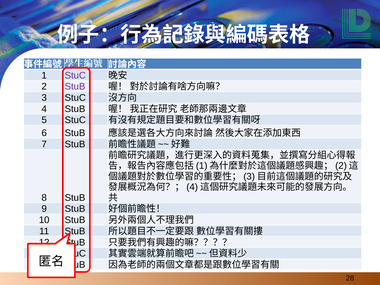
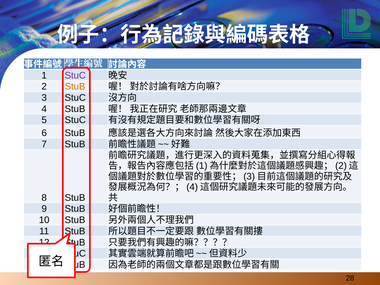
StuB at (75, 87) colour: purple -> orange
